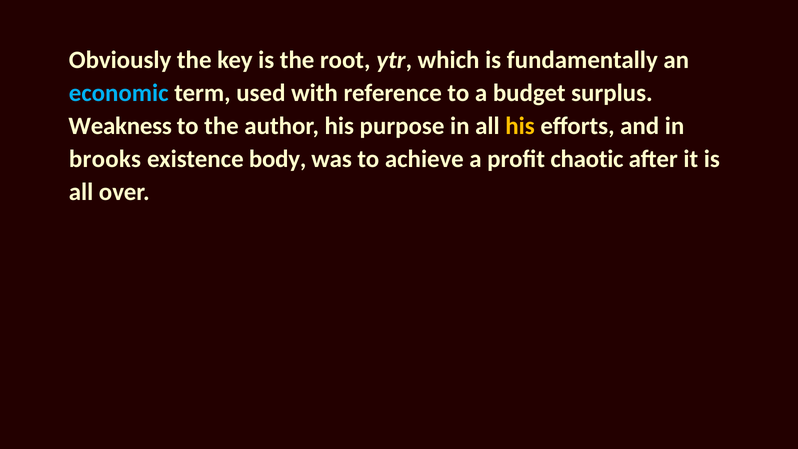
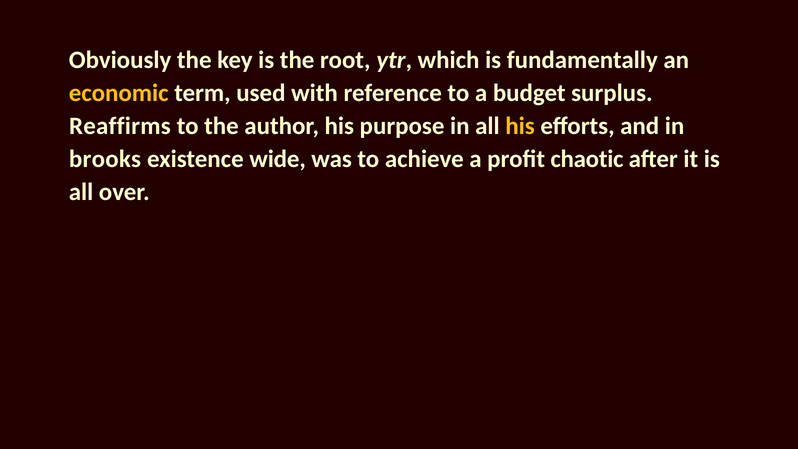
economic colour: light blue -> yellow
Weakness: Weakness -> Reaffirms
body: body -> wide
